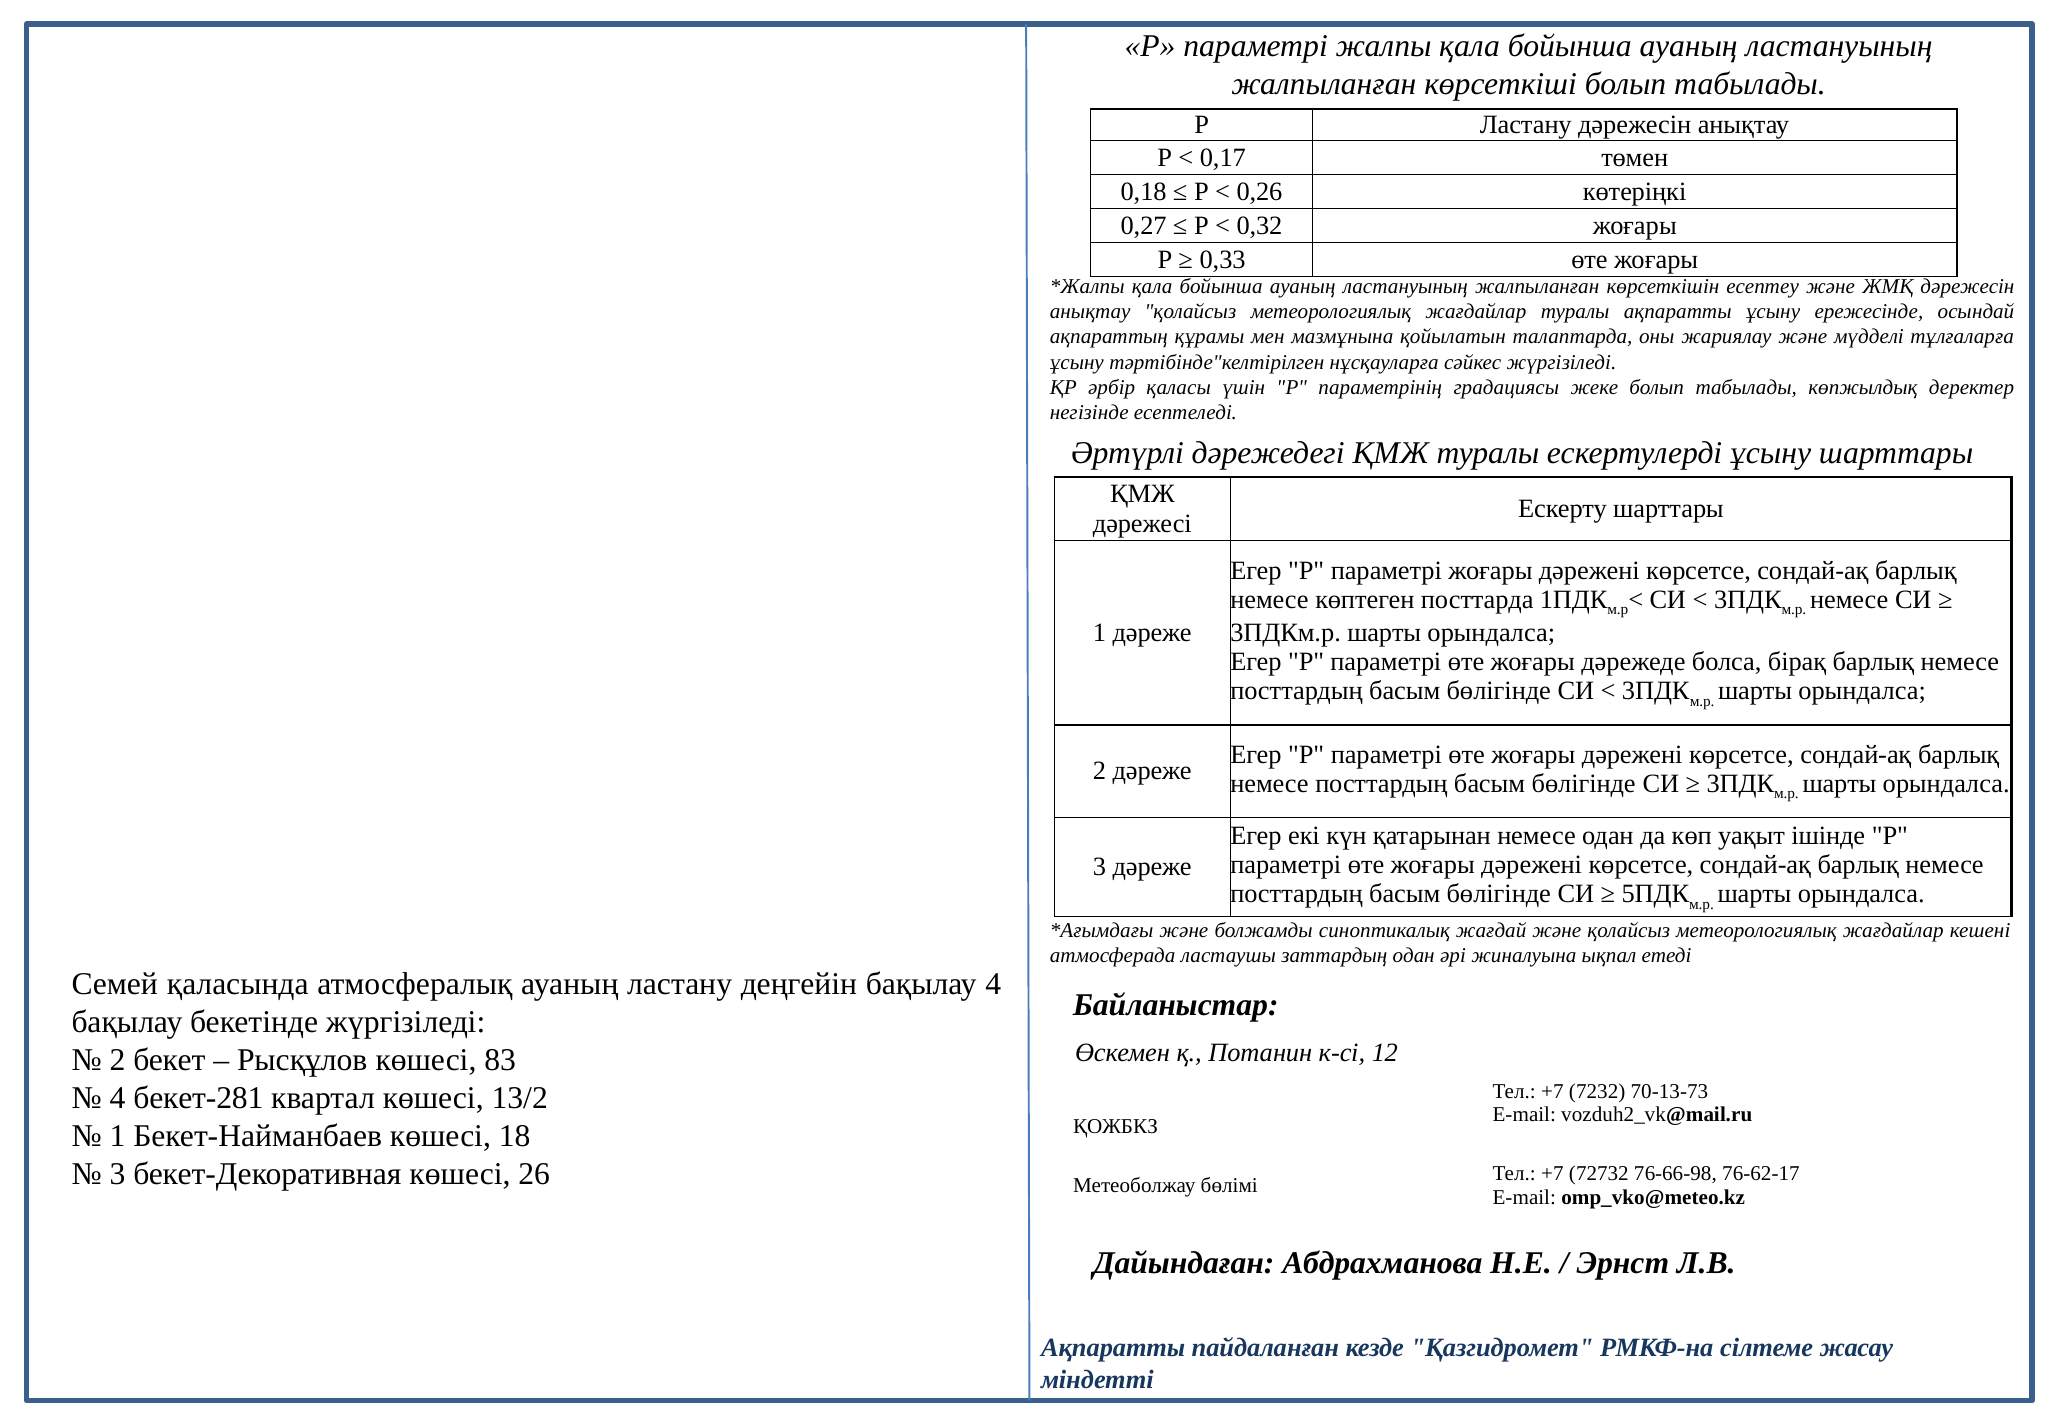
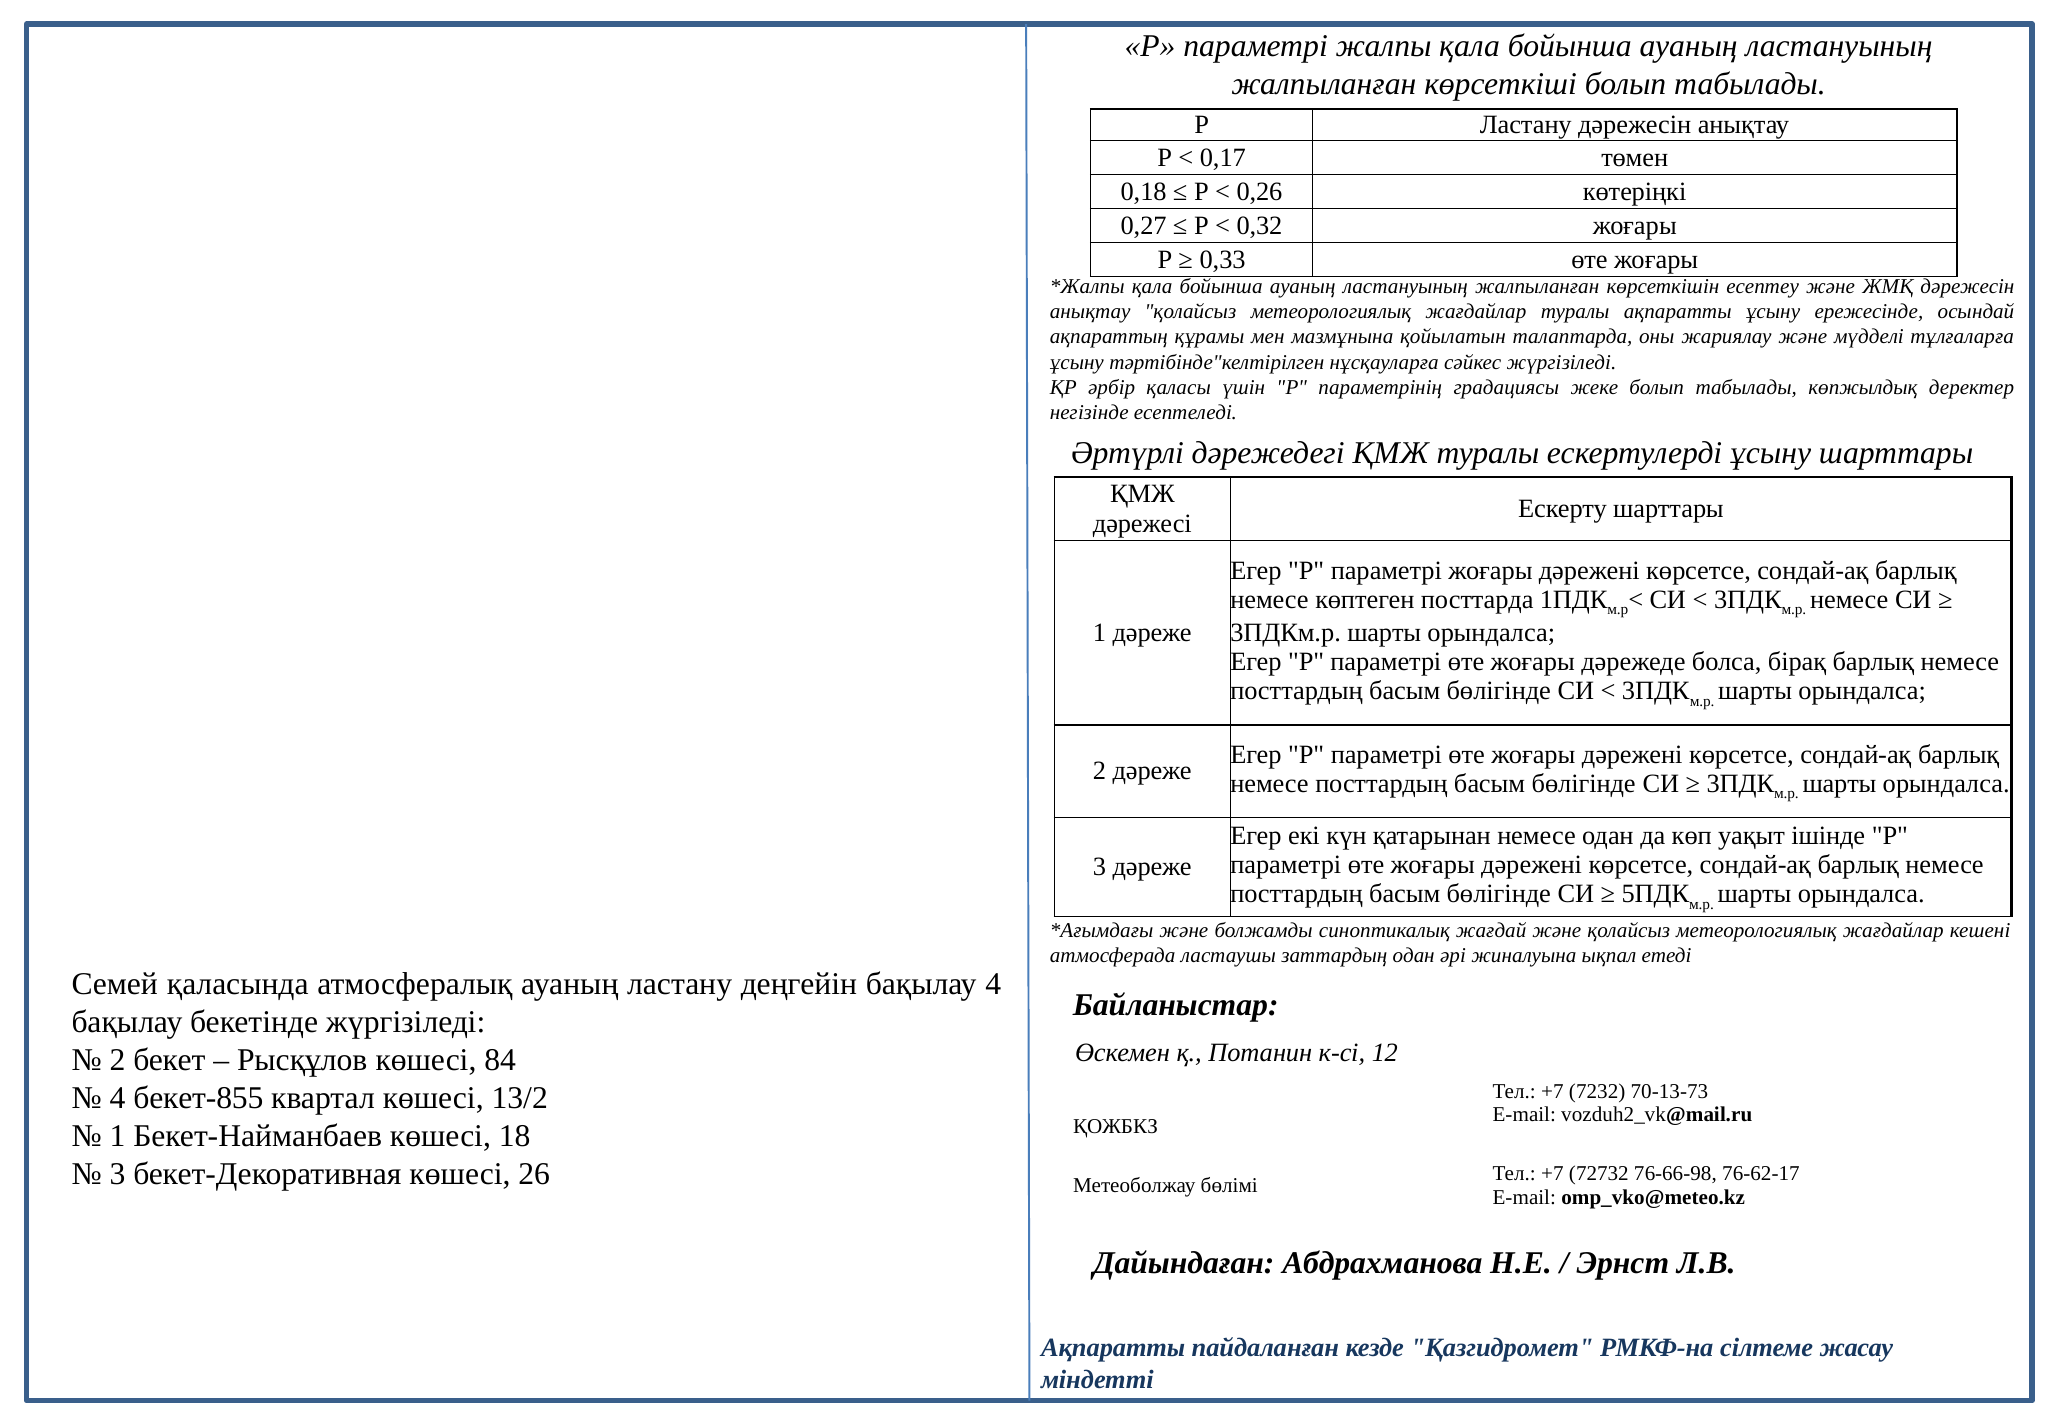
83: 83 -> 84
бекет-281: бекет-281 -> бекет-855
